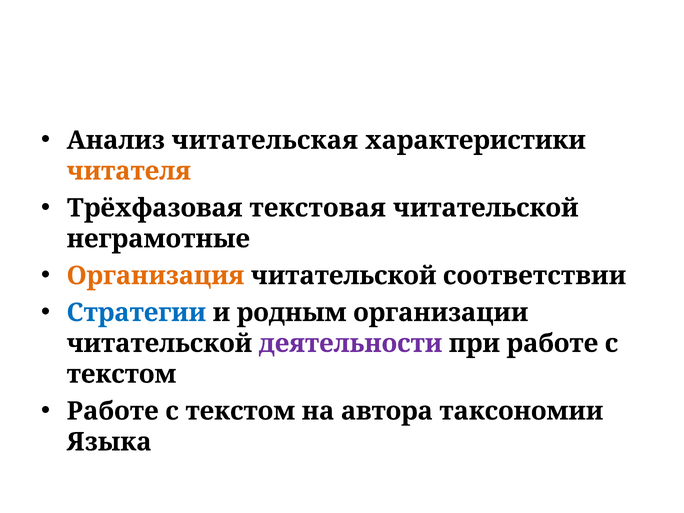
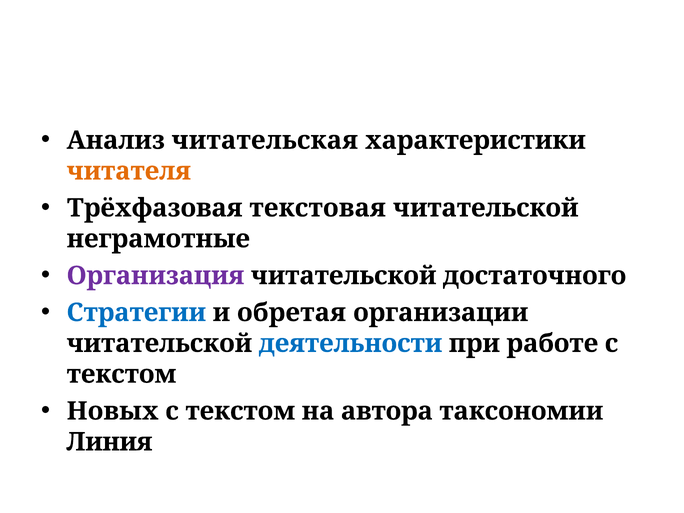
Организация colour: orange -> purple
соответствии: соответствии -> достаточного
родным: родным -> обретая
деятельности colour: purple -> blue
Работе at (113, 411): Работе -> Новых
Языка: Языка -> Линия
